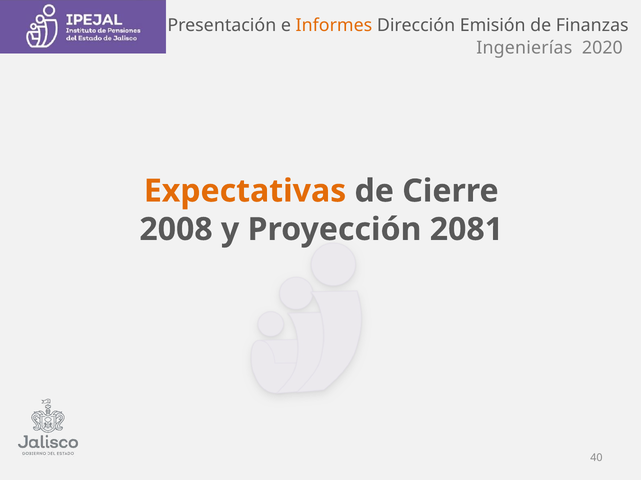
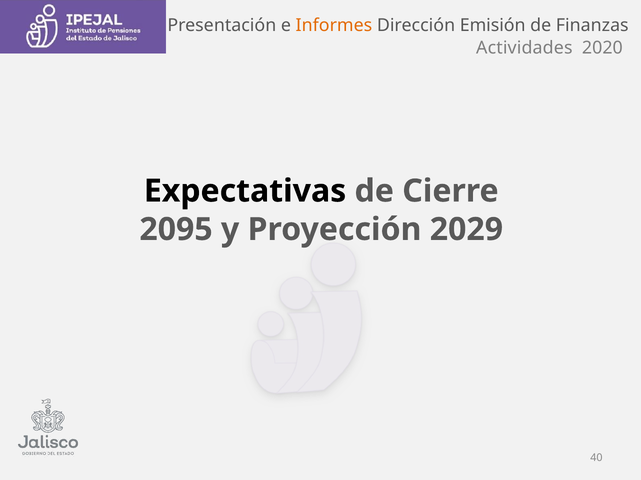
Ingenierías: Ingenierías -> Actividades
Expectativas colour: orange -> black
2008: 2008 -> 2095
2081: 2081 -> 2029
